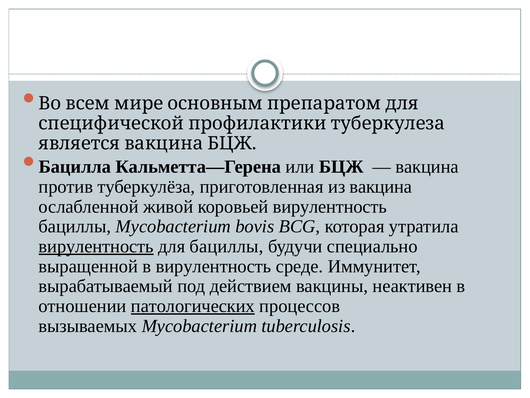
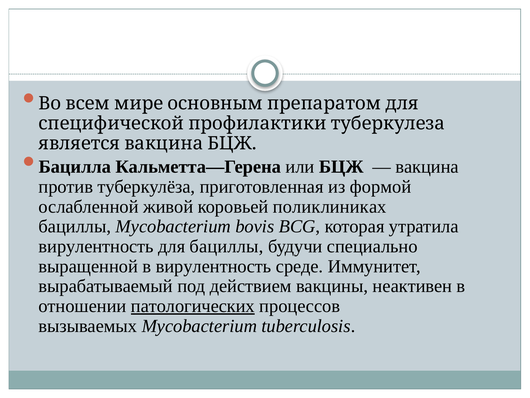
из вакцина: вакцина -> формой
коровьей вирулентность: вирулентность -> поликлиниках
вирулентность at (96, 246) underline: present -> none
